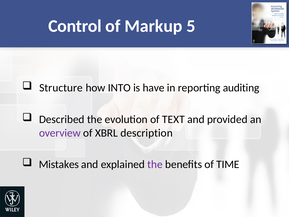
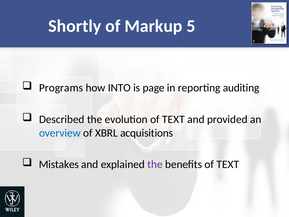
Control: Control -> Shortly
Structure: Structure -> Programs
have: have -> page
overview colour: purple -> blue
description: description -> acquisitions
benefits of TIME: TIME -> TEXT
